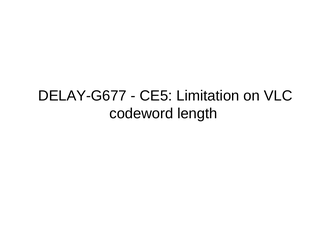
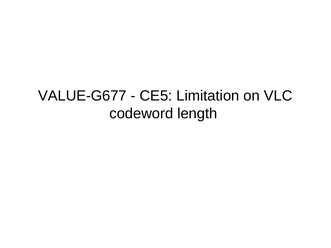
DELAY-G677: DELAY-G677 -> VALUE-G677
